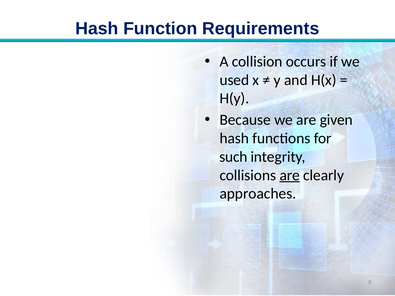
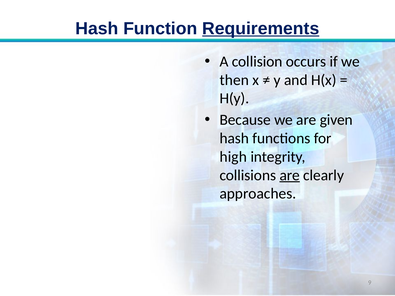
Requirements underline: none -> present
used: used -> then
such: such -> high
